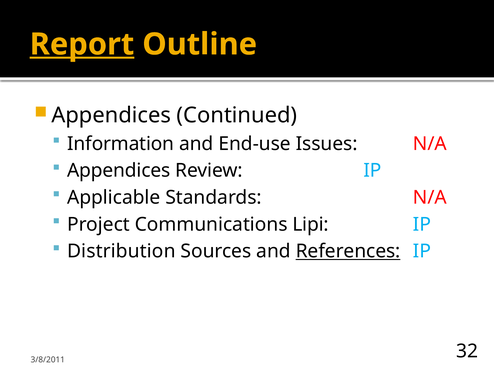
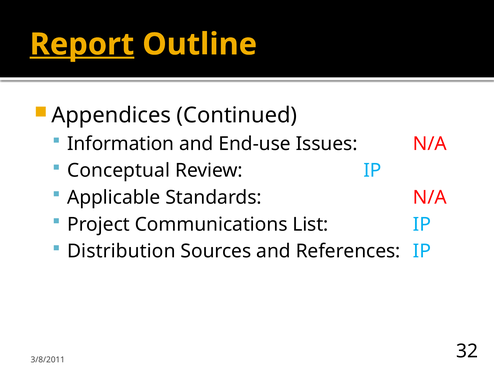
Appendices at (119, 171): Appendices -> Conceptual
Lipi: Lipi -> List
References underline: present -> none
